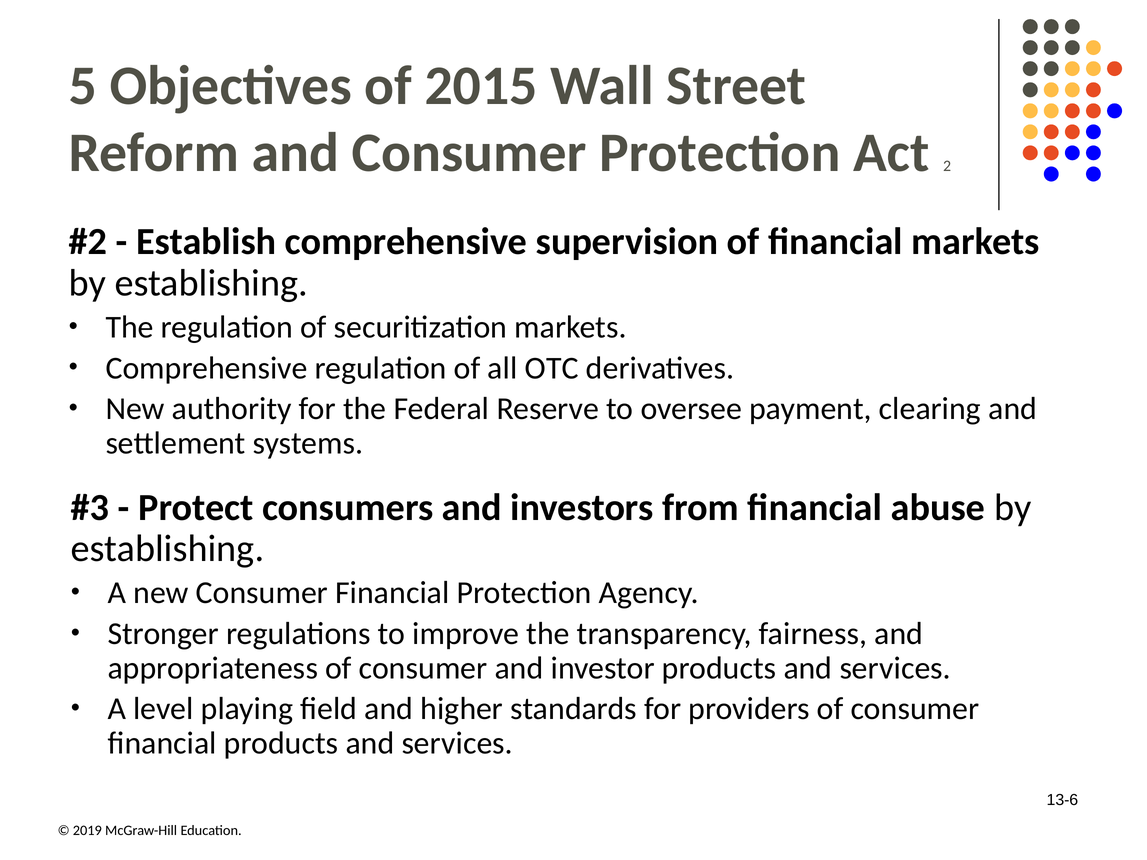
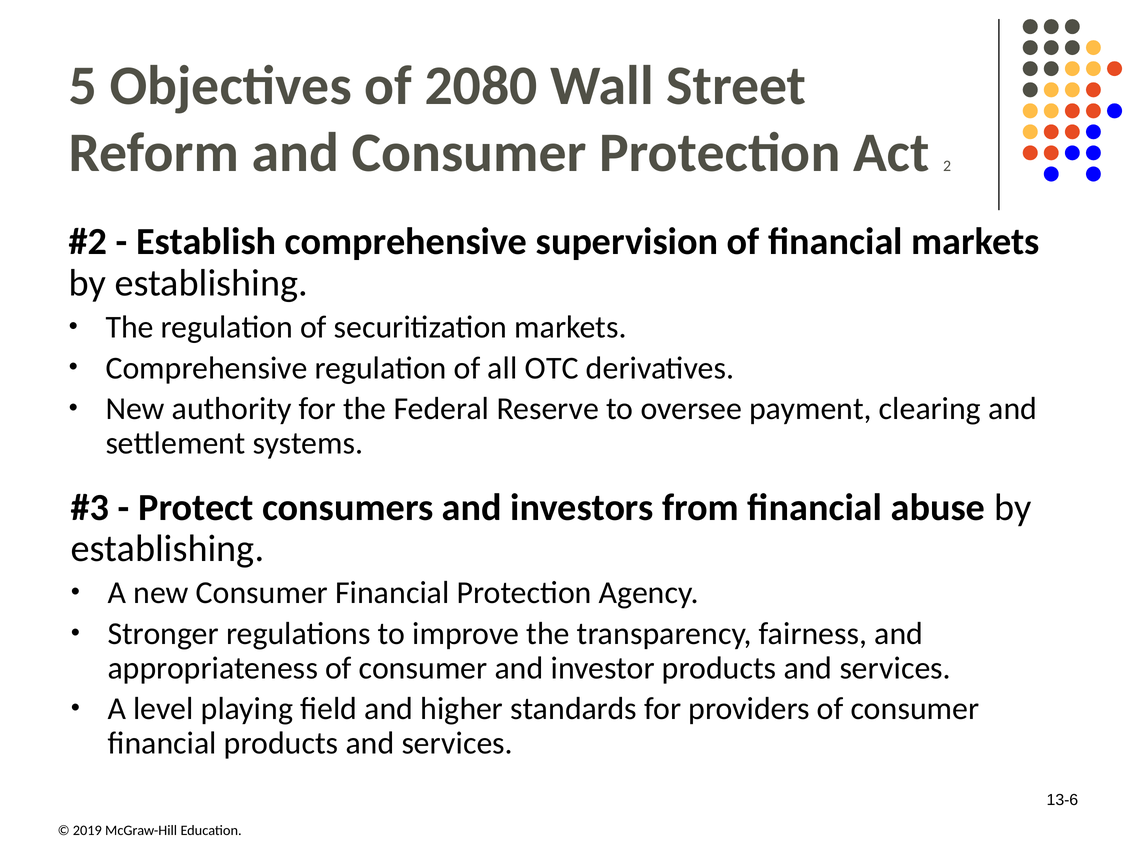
2015: 2015 -> 2080
